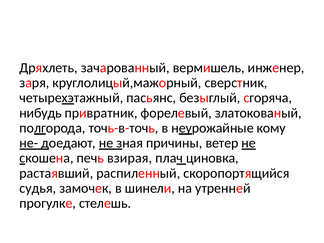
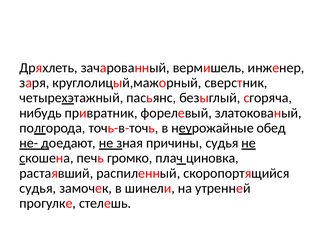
кому: кому -> обед
причины ветер: ветер -> судья
взирая: взирая -> громко
